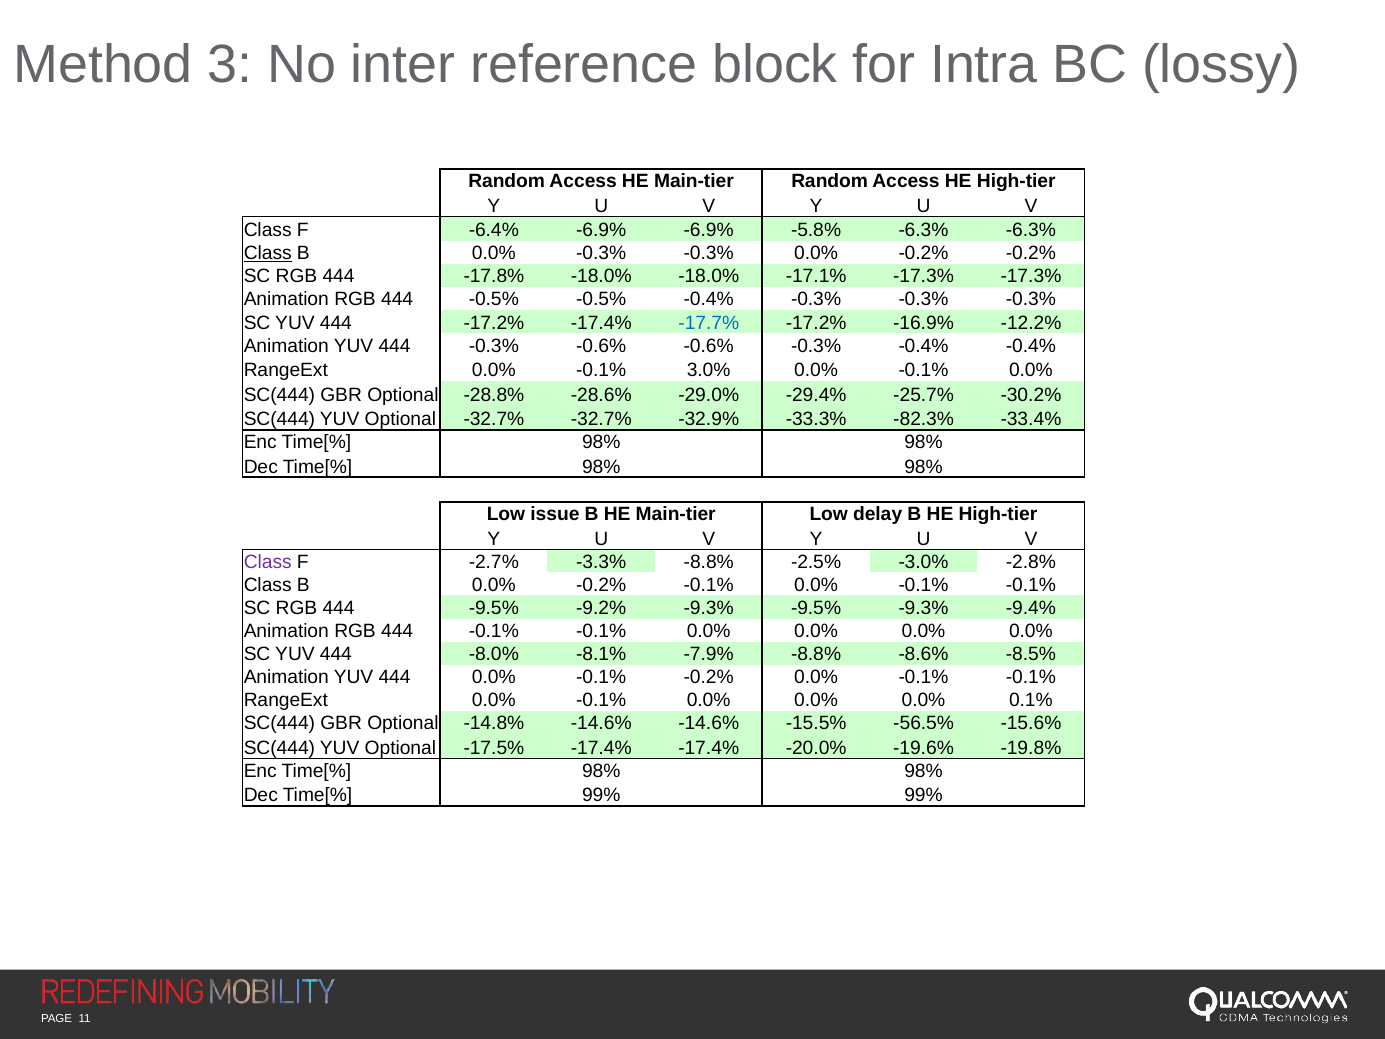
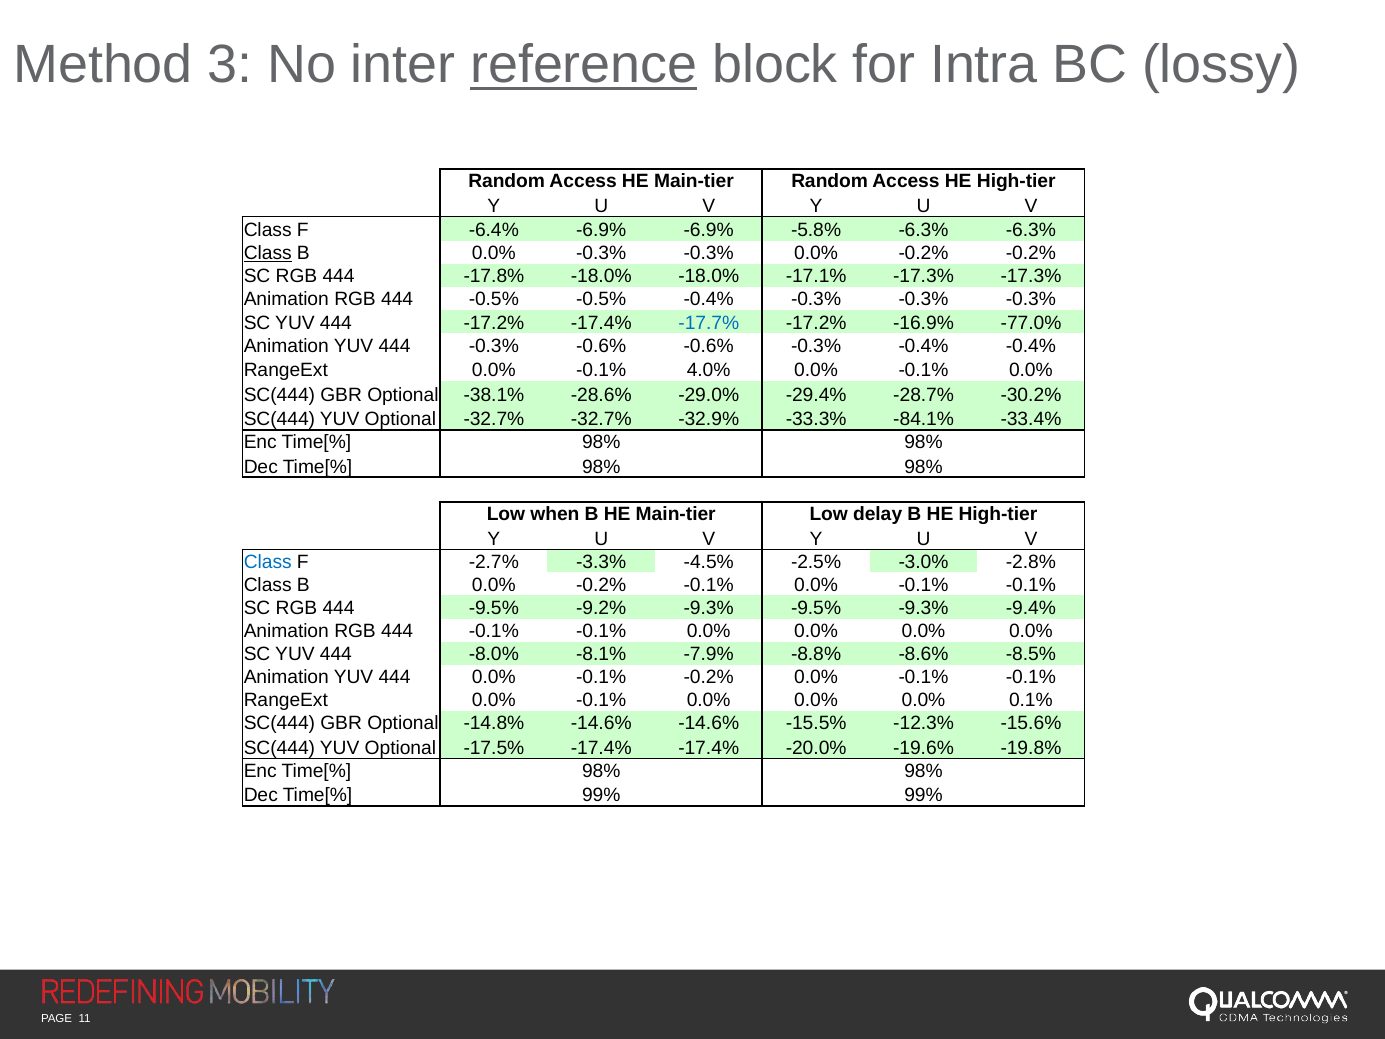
reference underline: none -> present
-12.2%: -12.2% -> -77.0%
3.0%: 3.0% -> 4.0%
-28.8%: -28.8% -> -38.1%
-25.7%: -25.7% -> -28.7%
-82.3%: -82.3% -> -84.1%
issue: issue -> when
Class at (268, 562) colour: purple -> blue
-3.3% -8.8%: -8.8% -> -4.5%
-56.5%: -56.5% -> -12.3%
